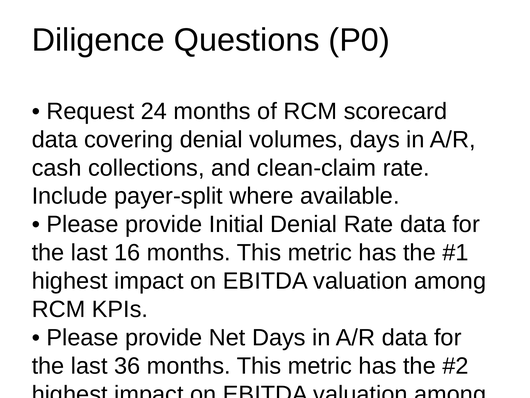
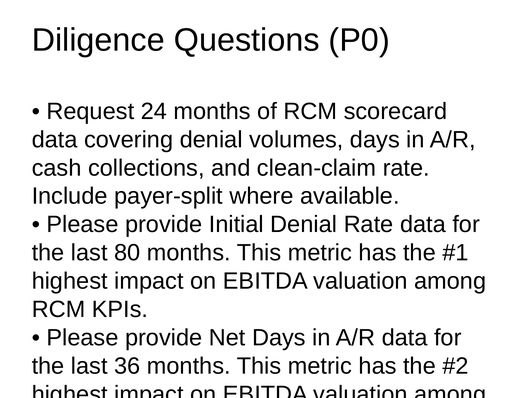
16: 16 -> 80
